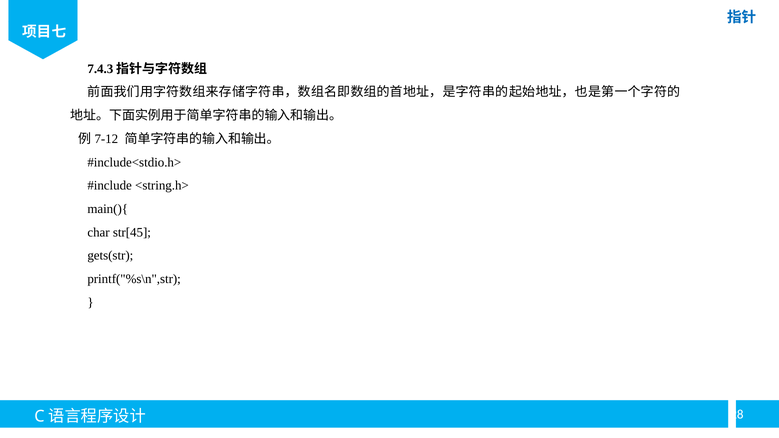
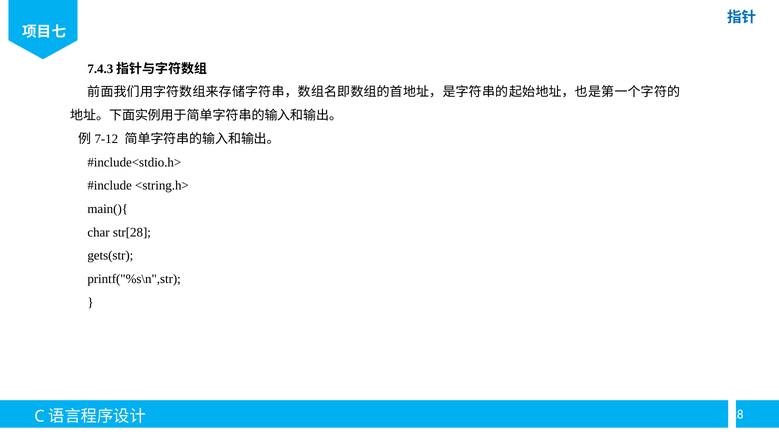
str[45: str[45 -> str[28
